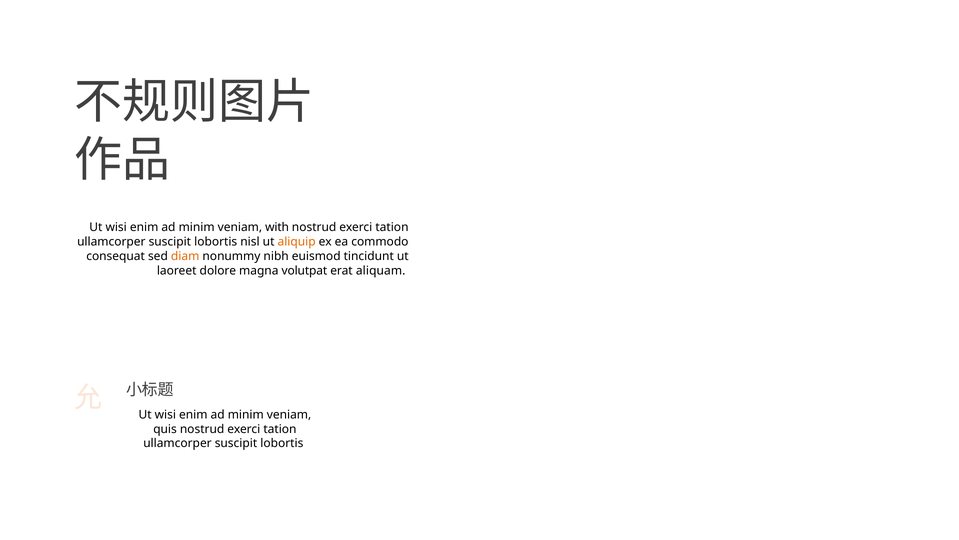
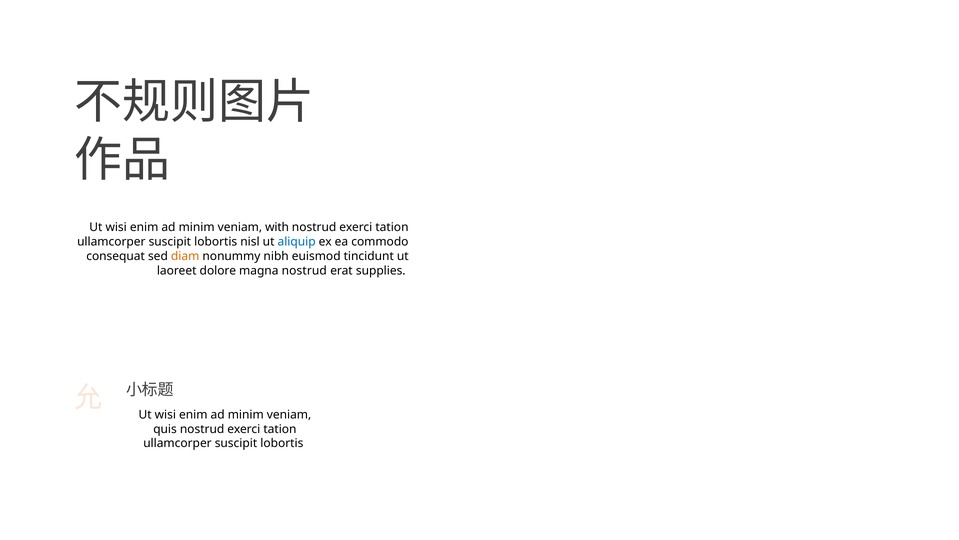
aliquip colour: orange -> blue
magna volutpat: volutpat -> nostrud
aliquam: aliquam -> supplies
